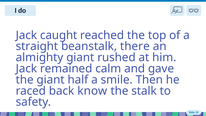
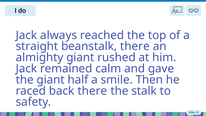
caught: caught -> always
back know: know -> there
